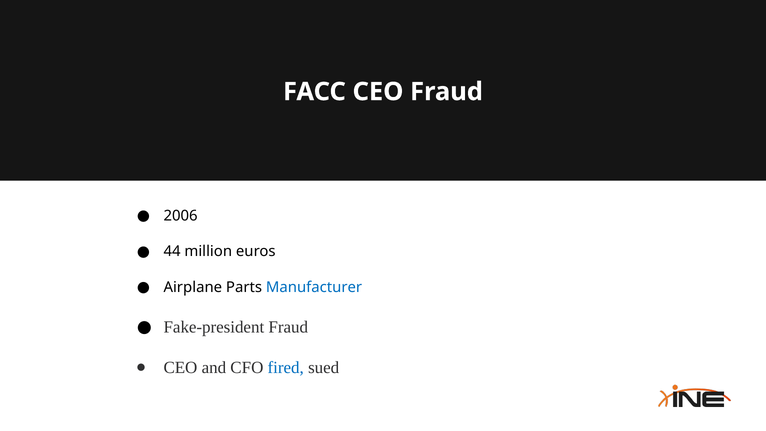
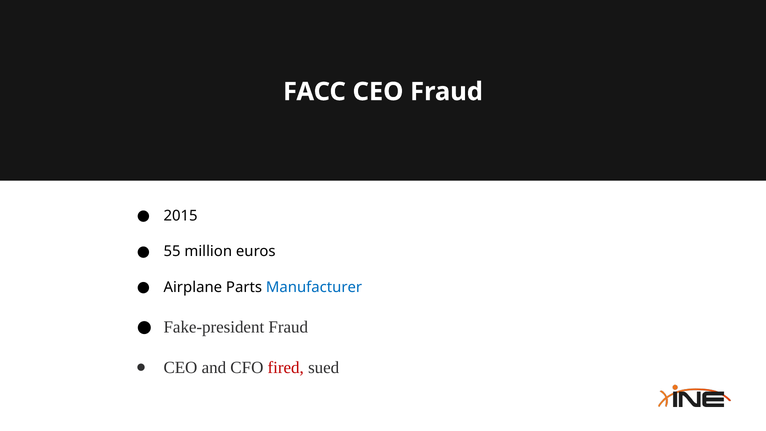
2006: 2006 -> 2015
44: 44 -> 55
fired colour: blue -> red
